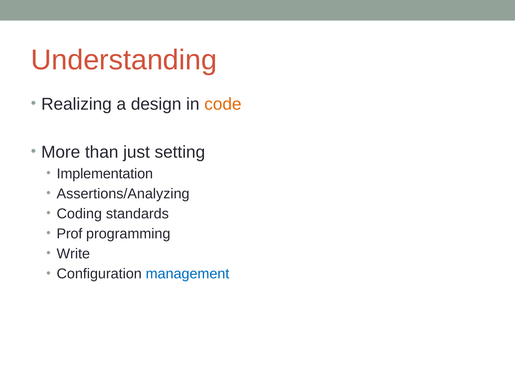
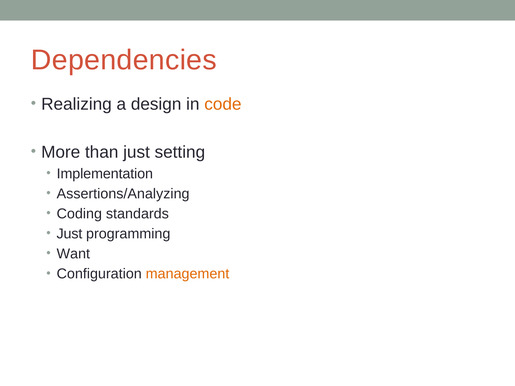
Understanding: Understanding -> Dependencies
Prof at (69, 234): Prof -> Just
Write: Write -> Want
management colour: blue -> orange
